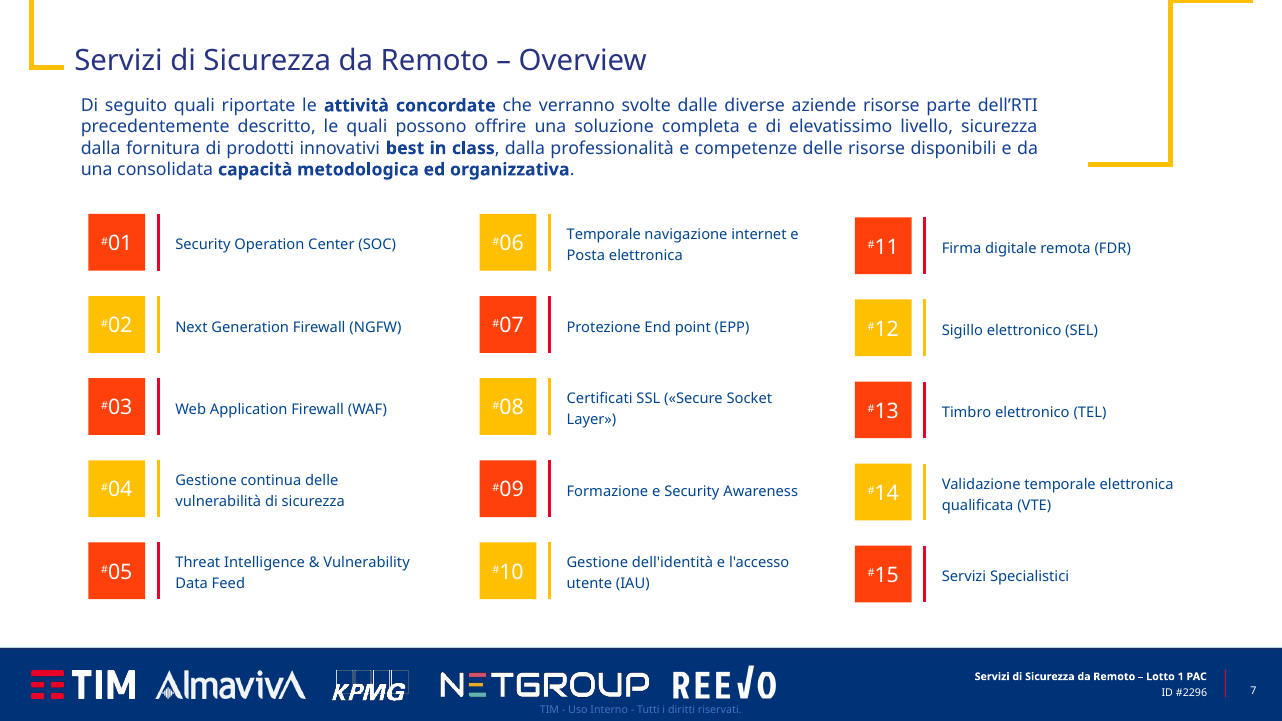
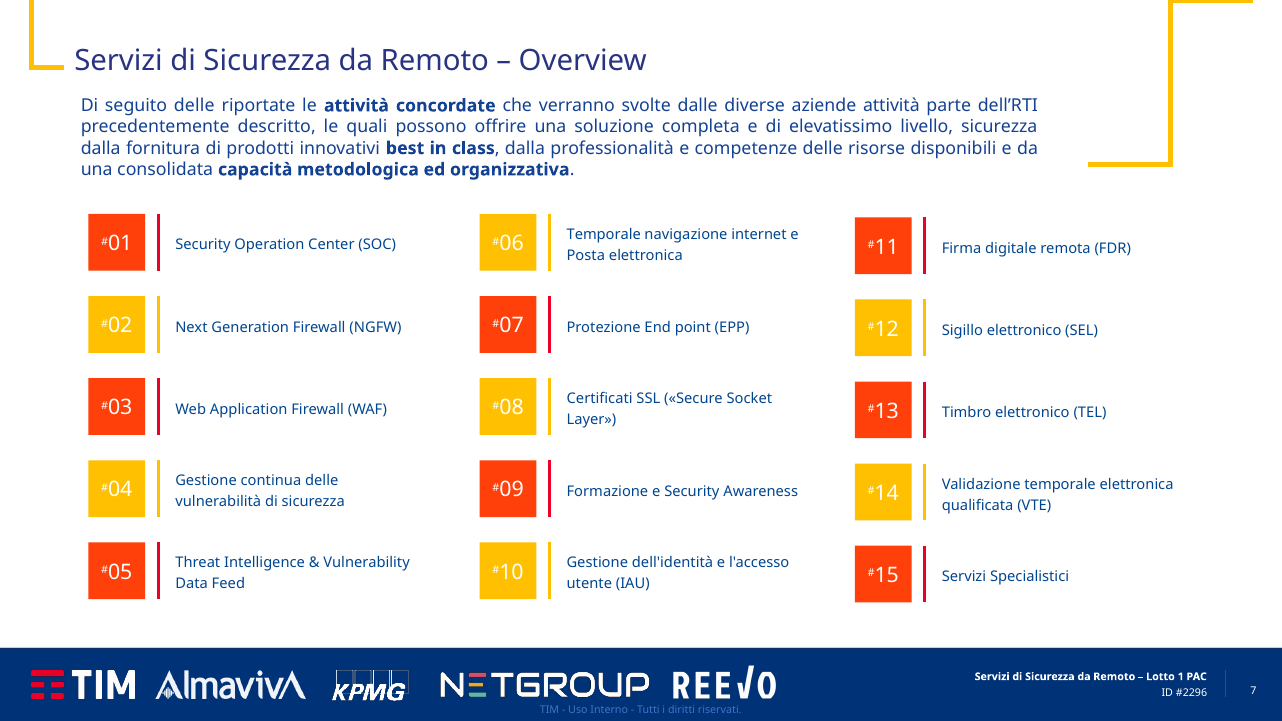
seguito quali: quali -> delle
aziende risorse: risorse -> attività
